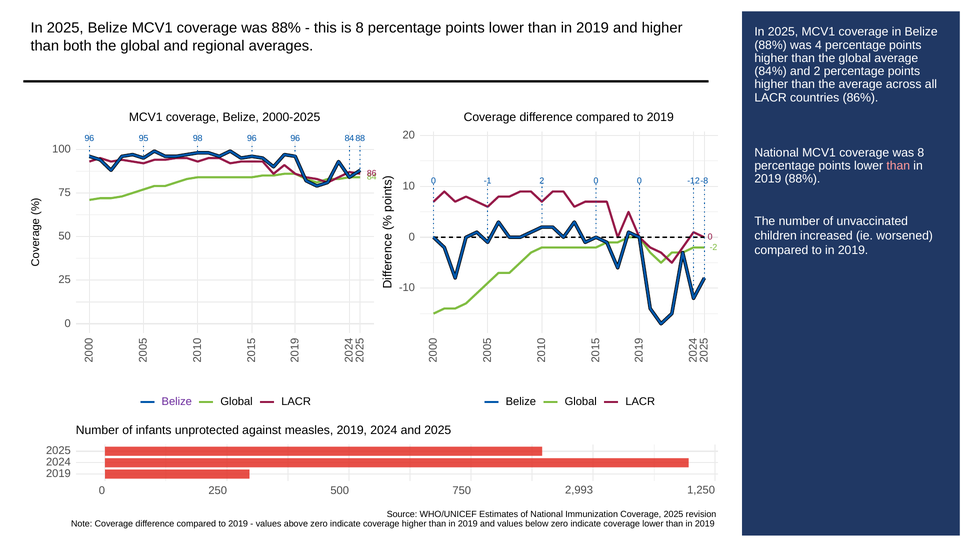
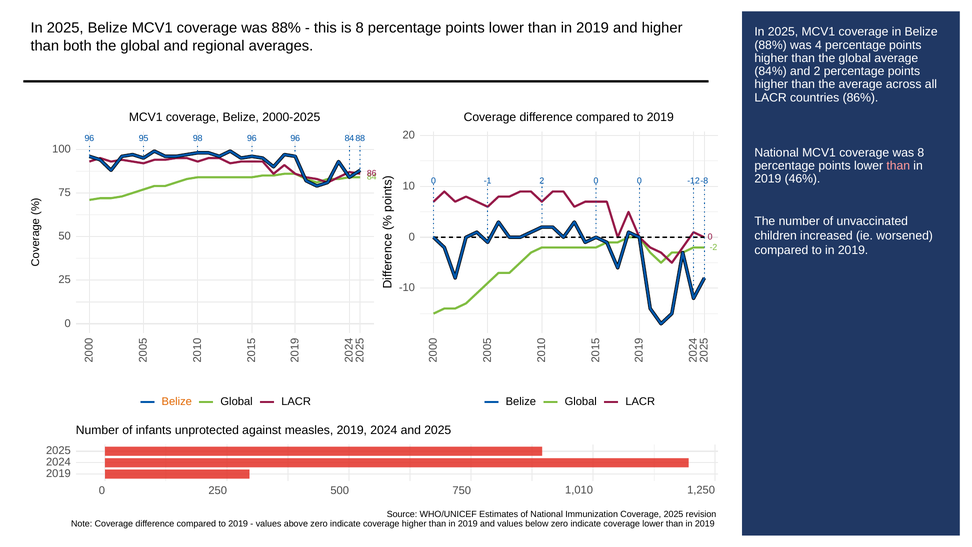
2019 88%: 88% -> 46%
Belize at (177, 402) colour: purple -> orange
2,993: 2,993 -> 1,010
